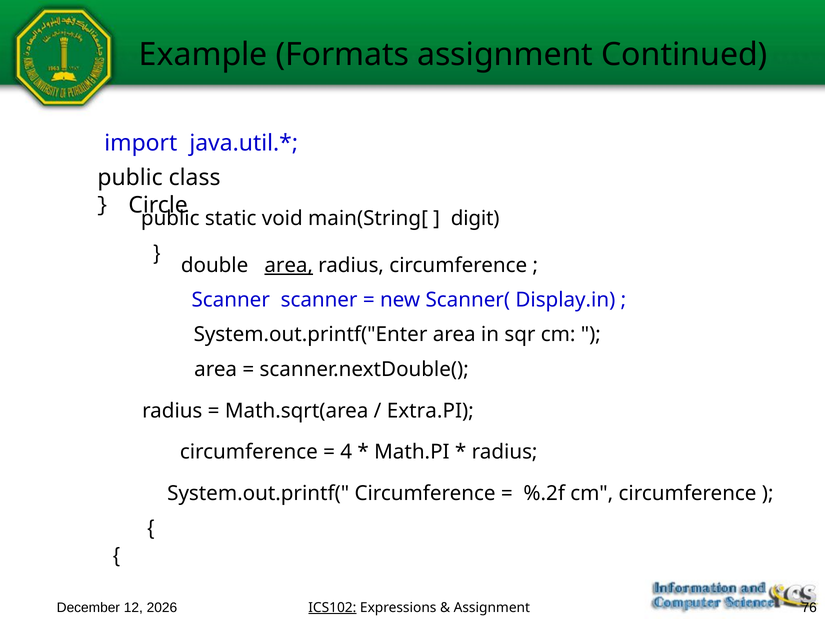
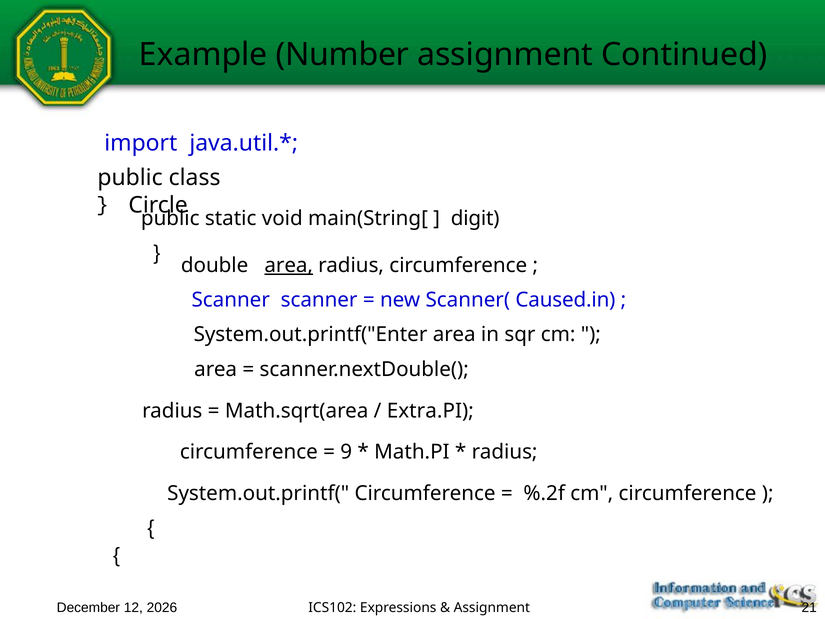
Formats: Formats -> Number
Display.in: Display.in -> Caused.in
4: 4 -> 9
ICS102 underline: present -> none
76: 76 -> 21
